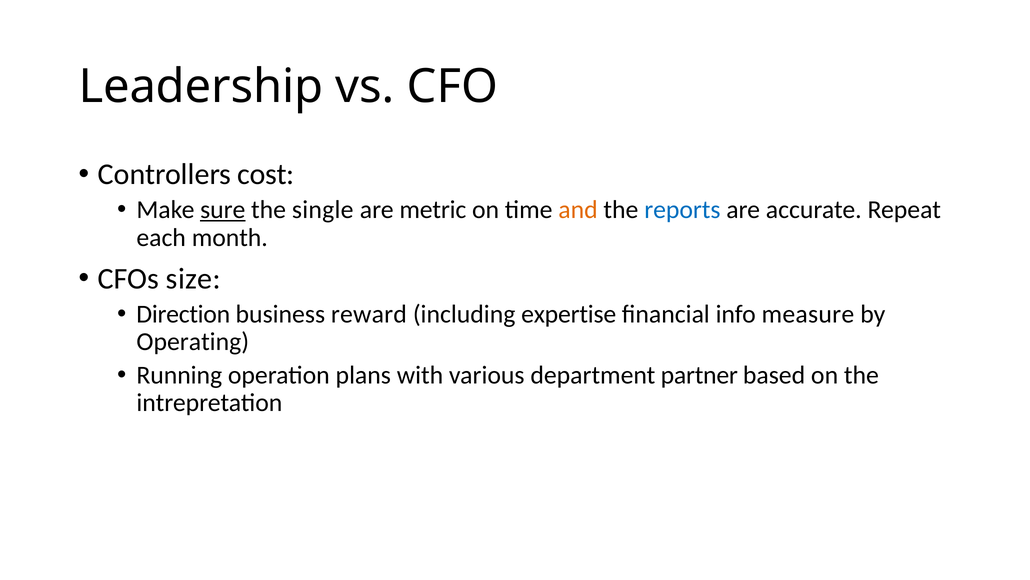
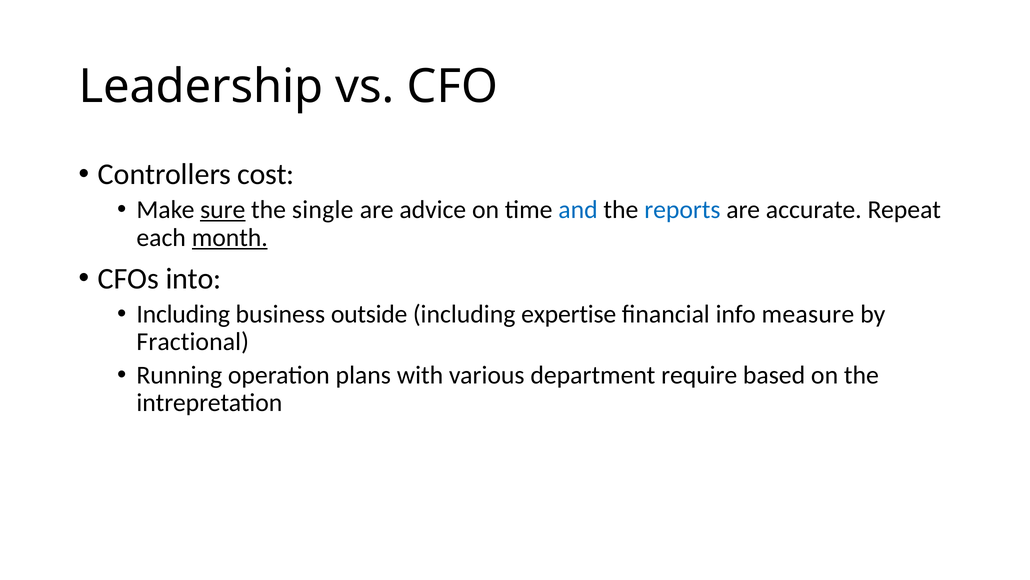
metric: metric -> advice
and colour: orange -> blue
month underline: none -> present
size: size -> into
Direction at (183, 314): Direction -> Including
reward: reward -> outside
Operating: Operating -> Fractional
partner: partner -> require
